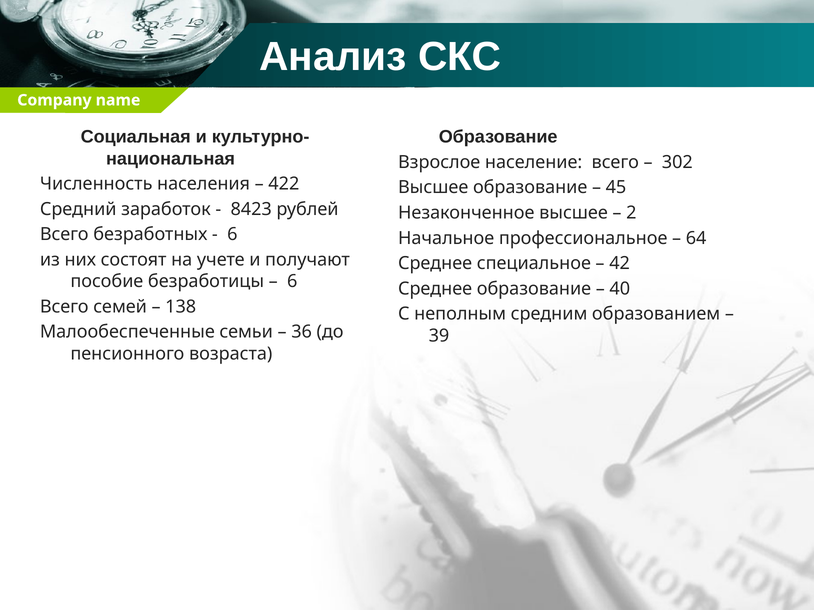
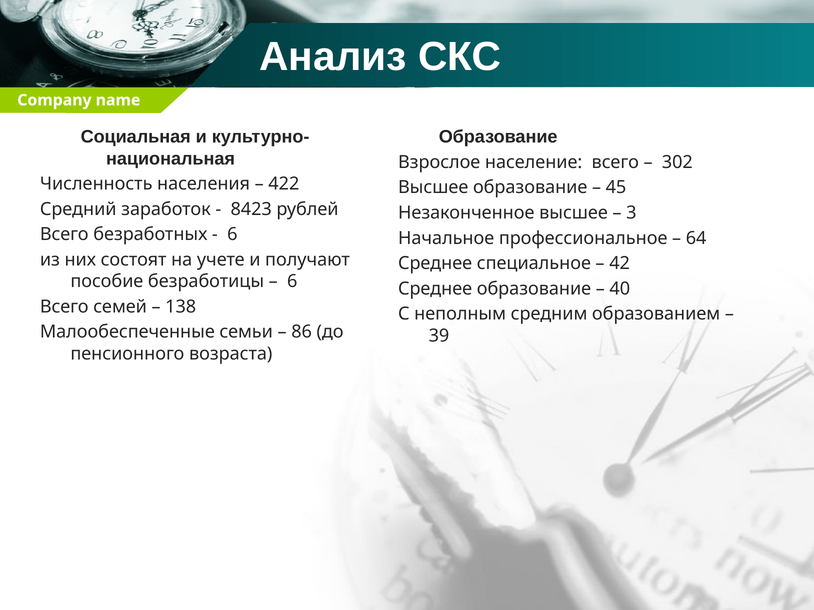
2: 2 -> 3
36: 36 -> 86
